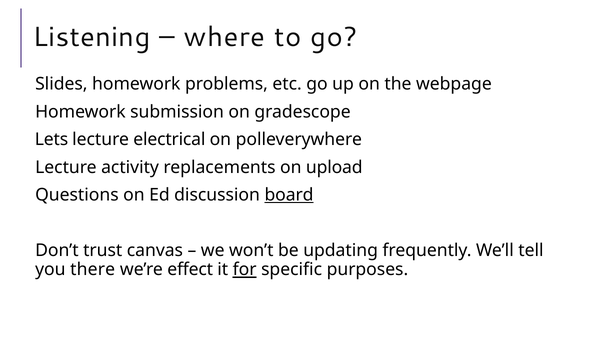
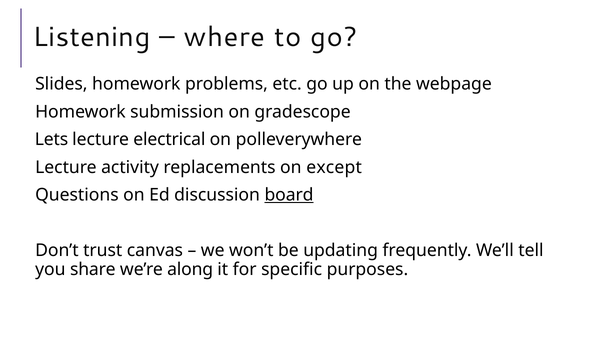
upload: upload -> except
there: there -> share
effect: effect -> along
for underline: present -> none
